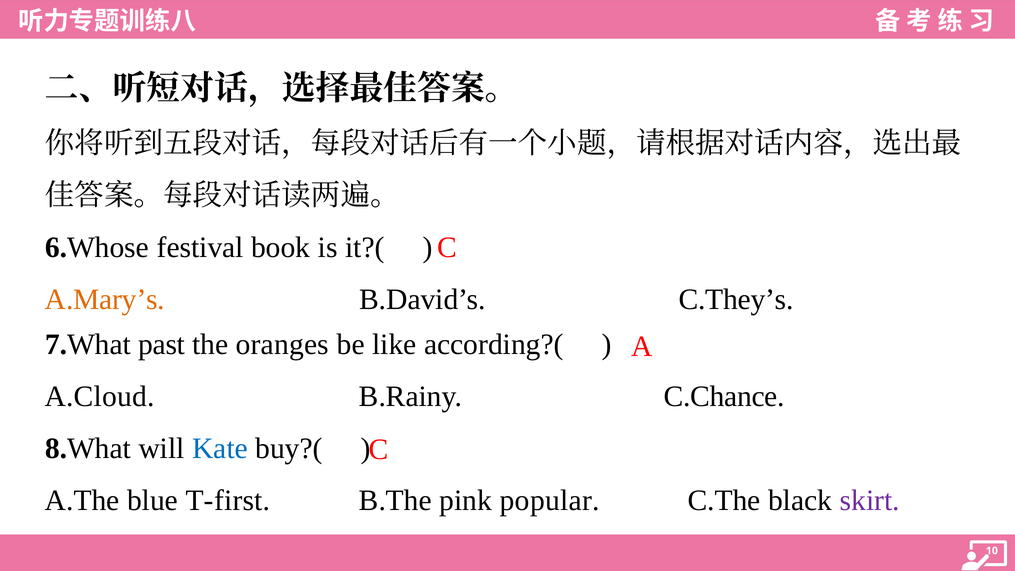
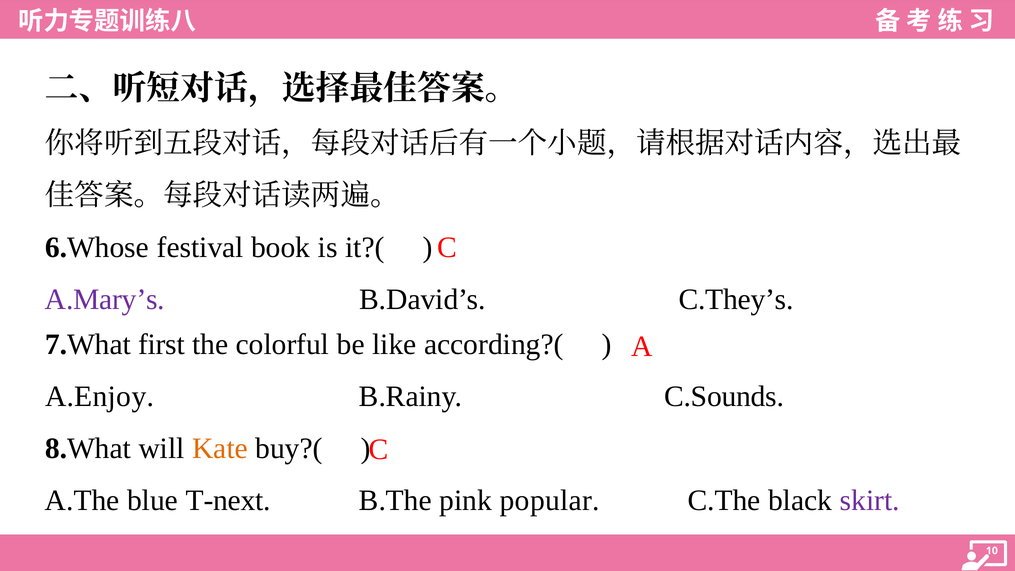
A.Mary’s colour: orange -> purple
past: past -> first
oranges: oranges -> colorful
A.Cloud: A.Cloud -> A.Enjoy
C.Chance: C.Chance -> C.Sounds
Kate colour: blue -> orange
T-first: T-first -> T-next
